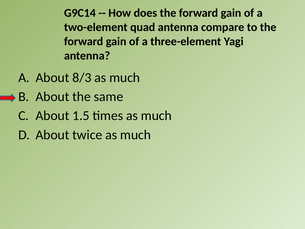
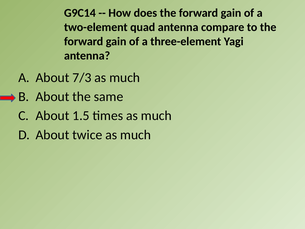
8/3: 8/3 -> 7/3
